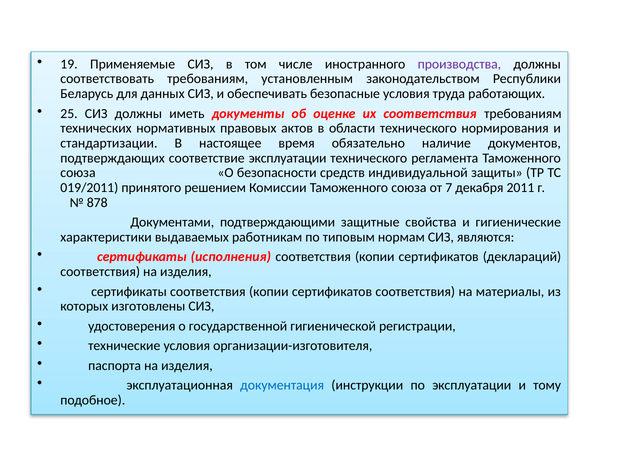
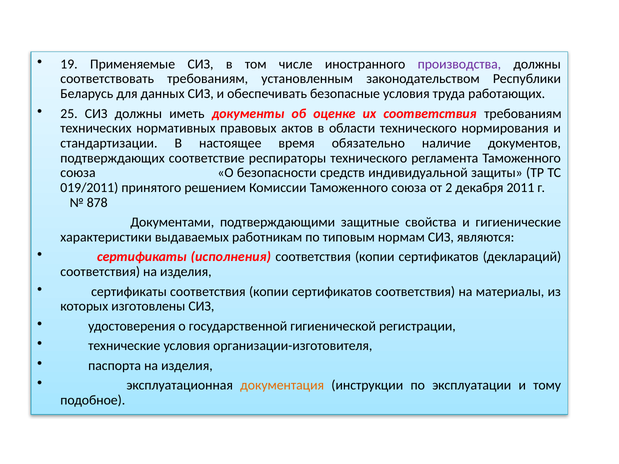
соответствие эксплуатации: эксплуатации -> респираторы
7: 7 -> 2
документация colour: blue -> orange
